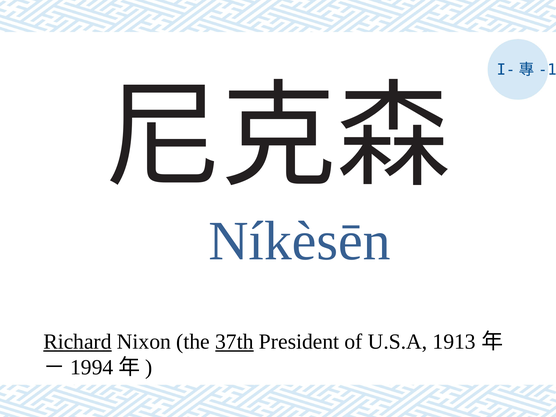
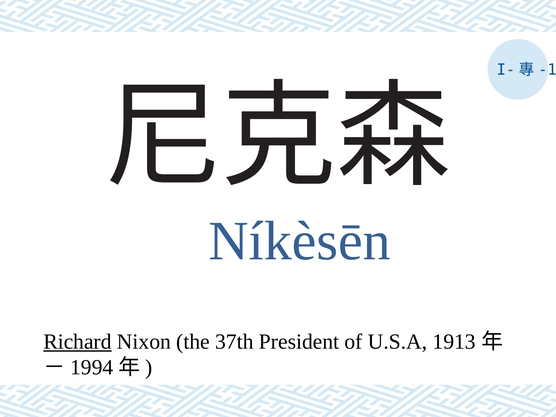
37th underline: present -> none
